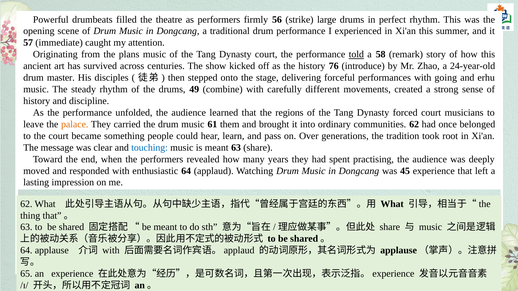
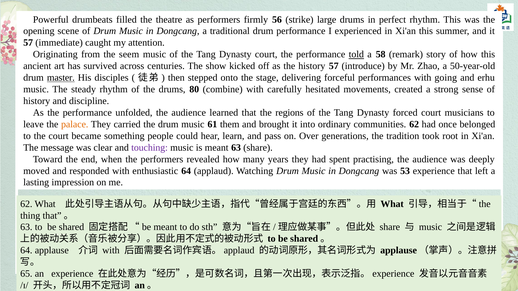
plans: plans -> seem
history 76: 76 -> 57
24-year-old: 24-year-old -> 50-year-old
master underline: none -> present
49: 49 -> 80
different: different -> hesitated
touching colour: blue -> purple
45: 45 -> 53
